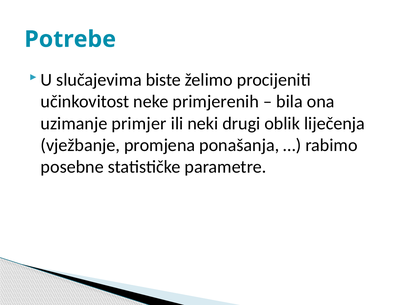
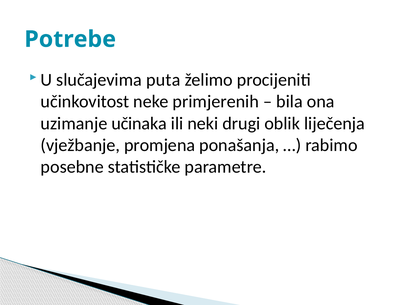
biste: biste -> puta
primjer: primjer -> učinaka
